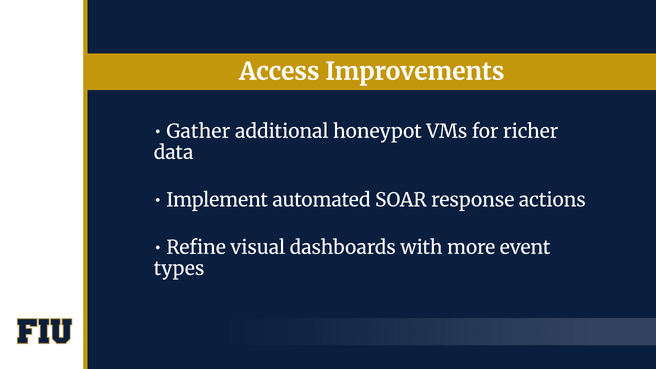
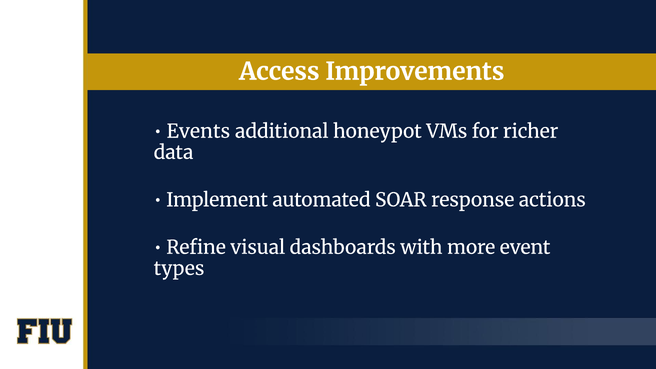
Gather: Gather -> Events
